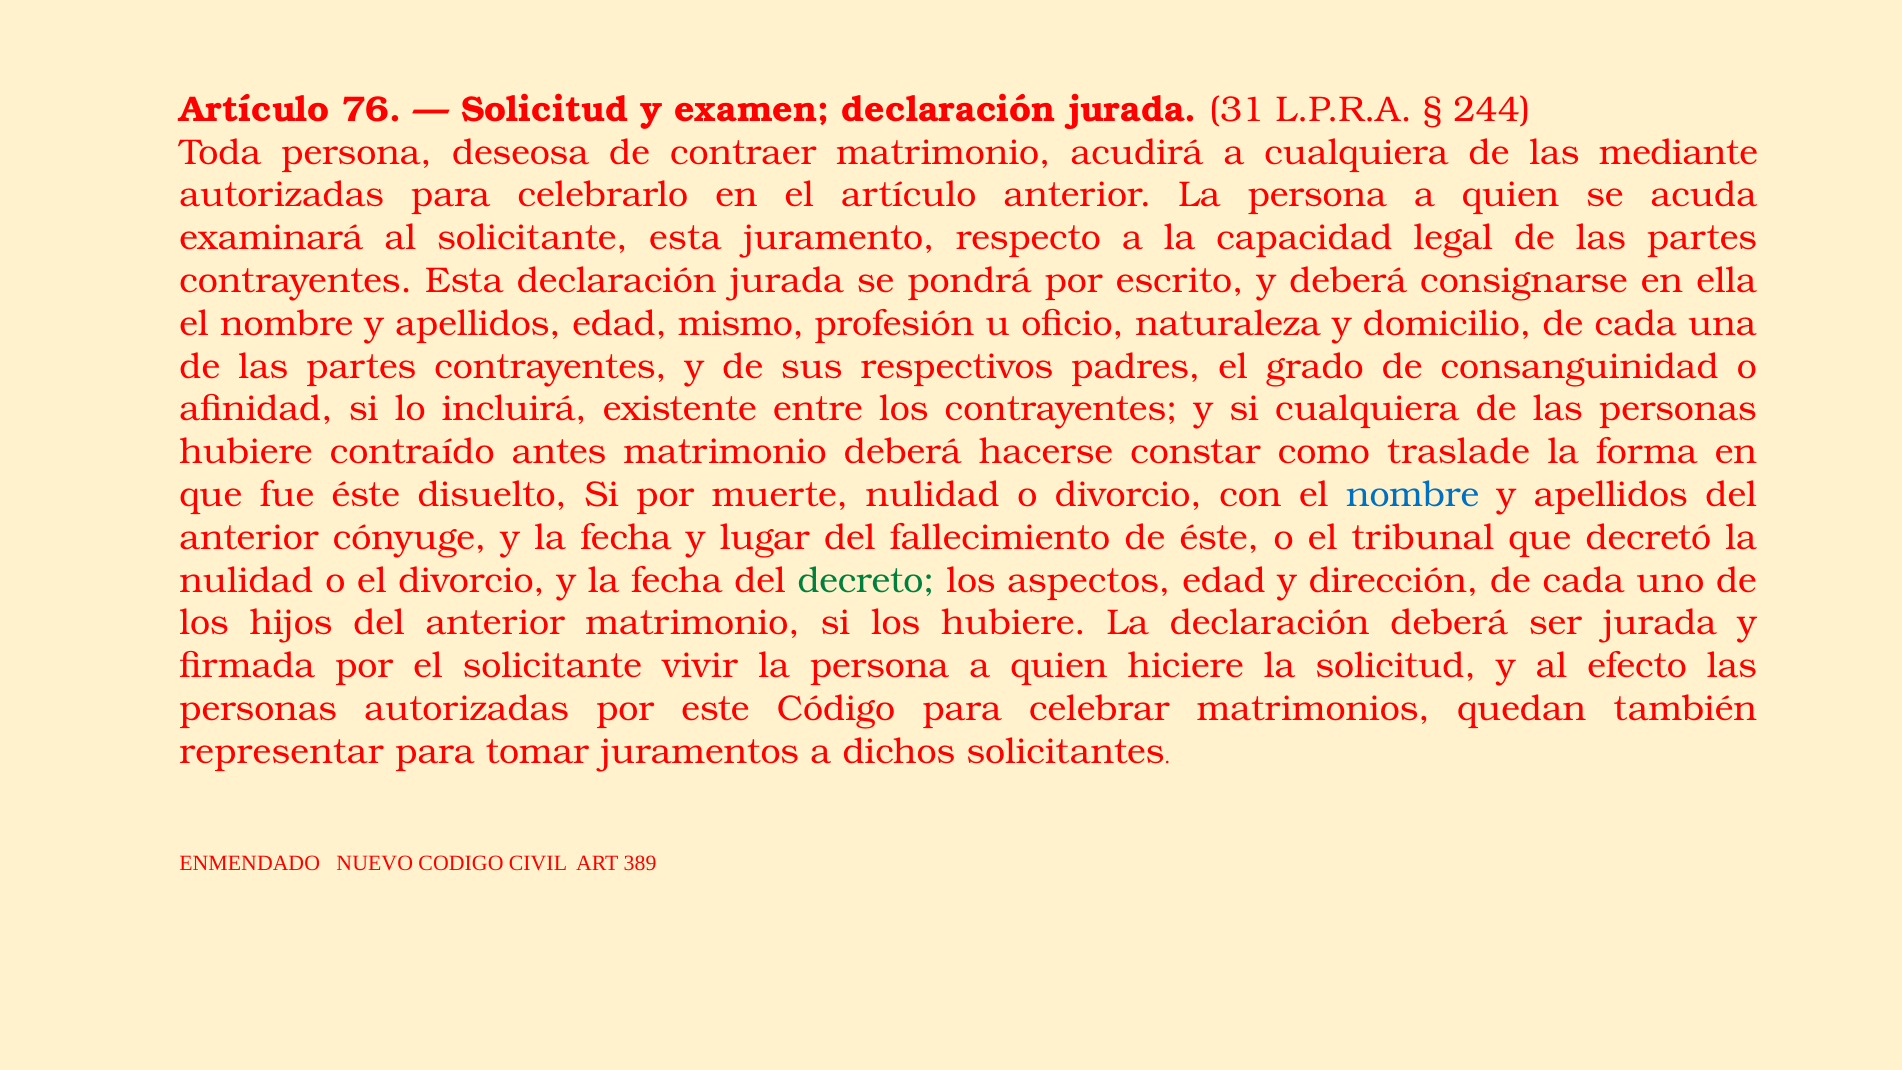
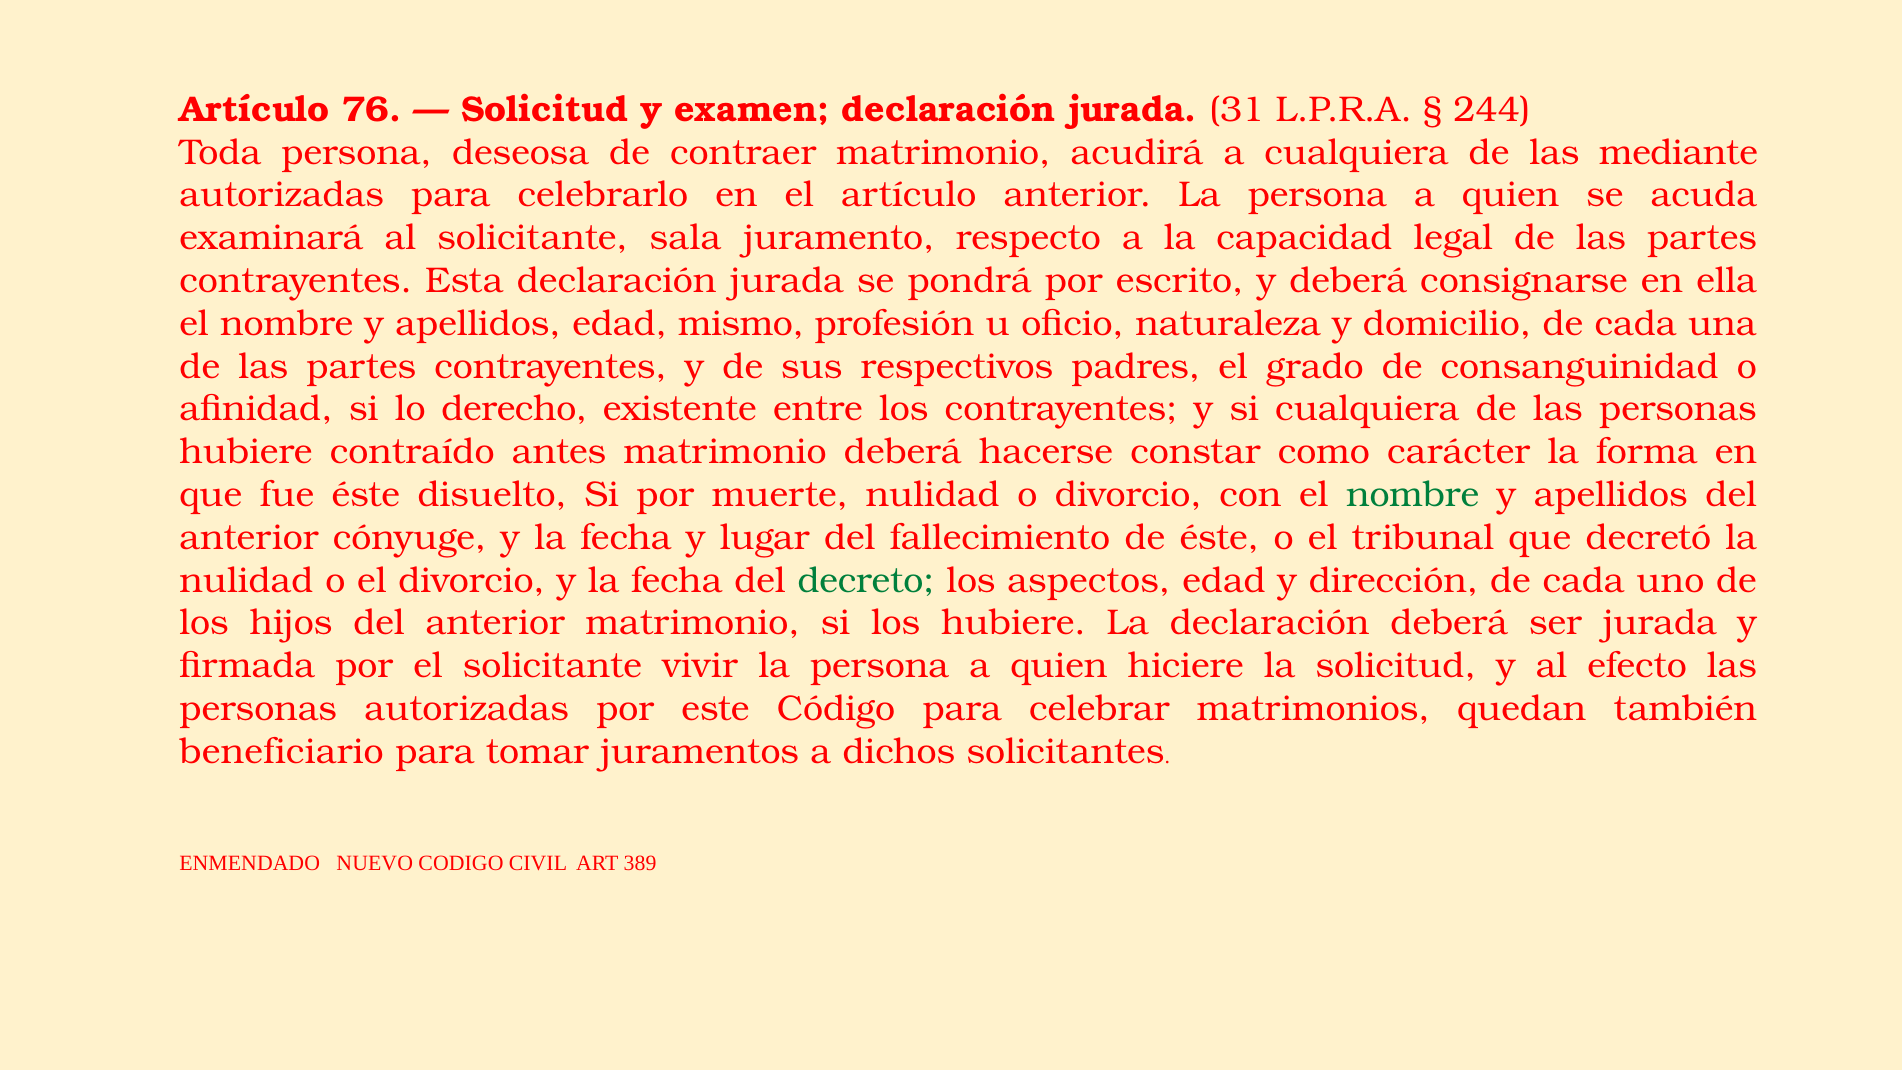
solicitante esta: esta -> sala
incluirá: incluirá -> derecho
traslade: traslade -> carácter
nombre at (1413, 495) colour: blue -> green
representar: representar -> beneficiario
